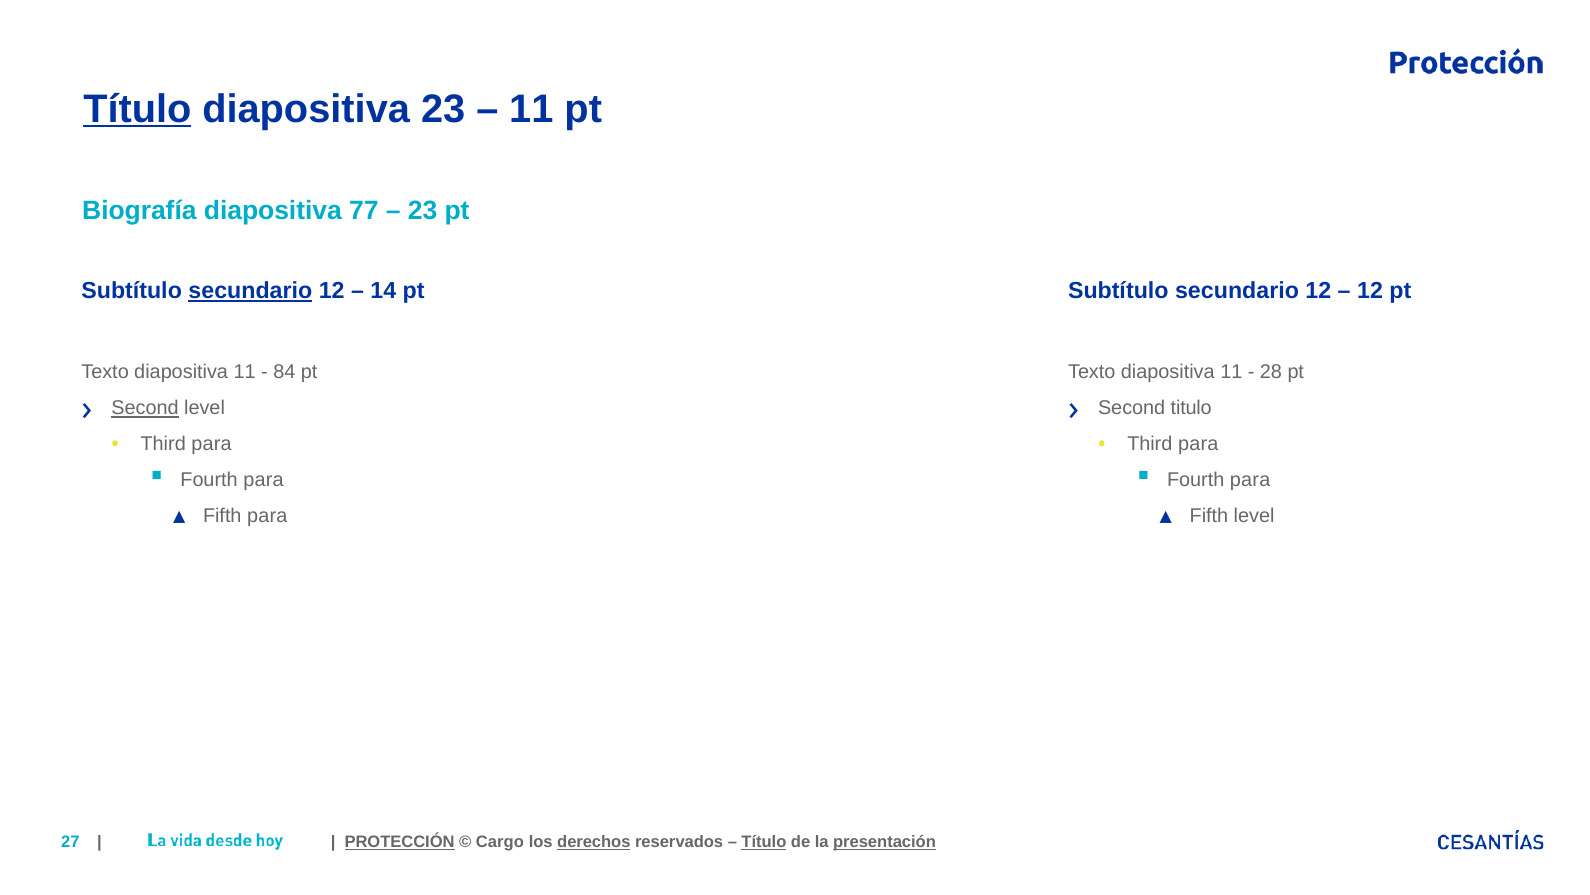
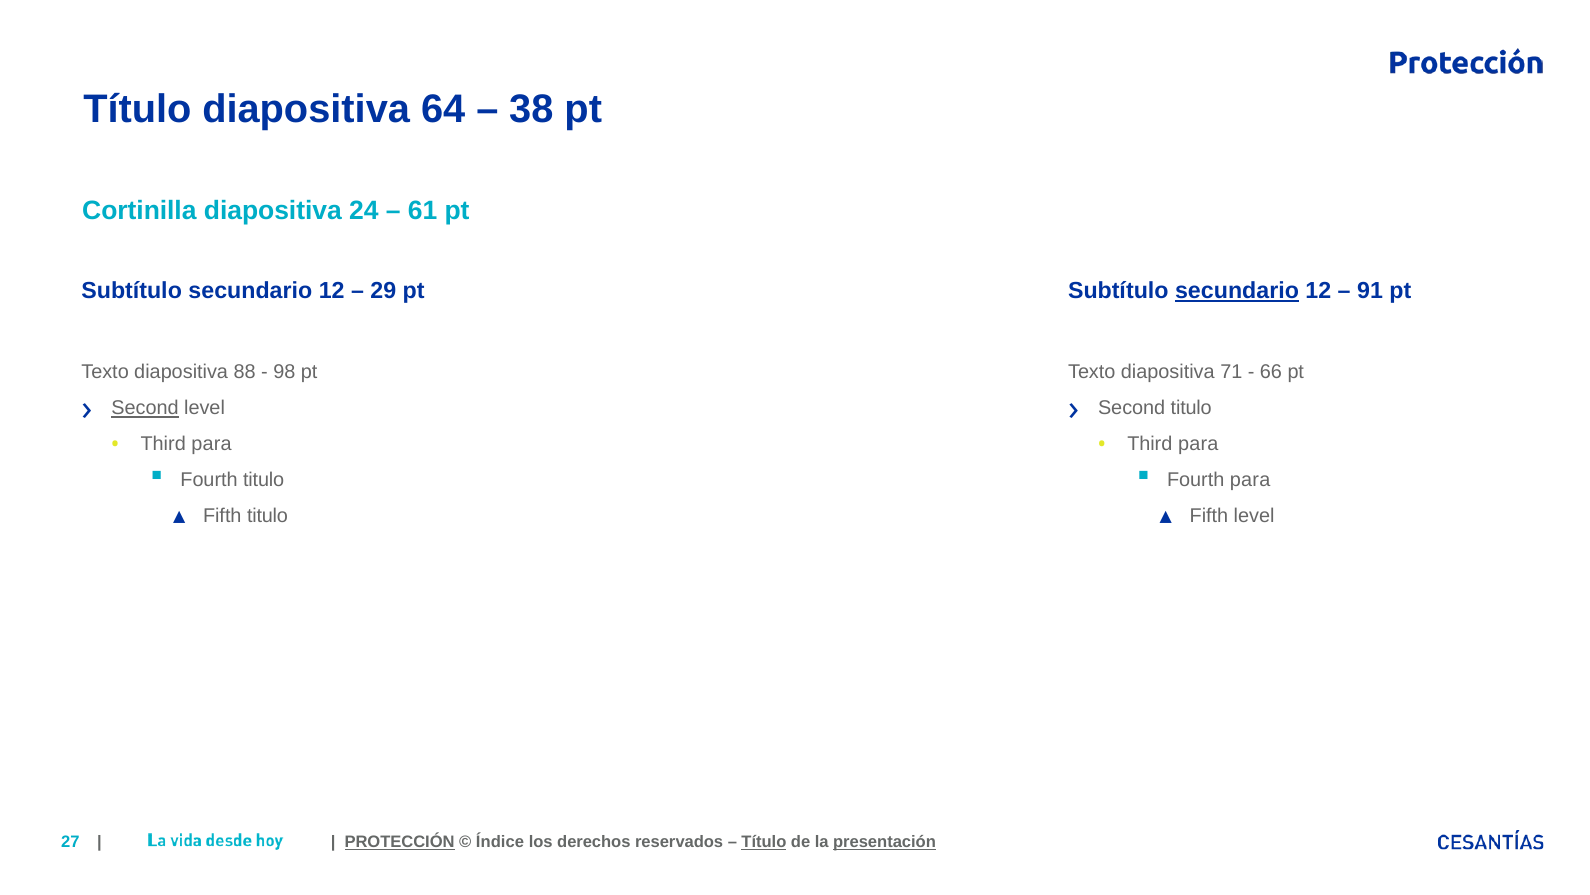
Título at (137, 109) underline: present -> none
diapositiva 23: 23 -> 64
11 at (531, 109): 11 -> 38
Biografía: Biografía -> Cortinilla
77: 77 -> 24
23 at (423, 210): 23 -> 61
secundario at (250, 291) underline: present -> none
14: 14 -> 29
secundario at (1237, 291) underline: none -> present
12 at (1370, 291): 12 -> 91
11 at (245, 372): 11 -> 88
84: 84 -> 98
11 at (1231, 372): 11 -> 71
28: 28 -> 66
para at (264, 480): para -> titulo
Fifth para: para -> titulo
Cargo: Cargo -> Índice
derechos underline: present -> none
